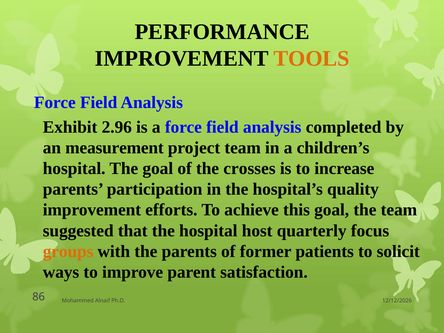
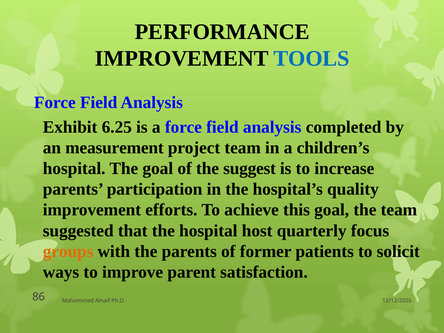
TOOLS colour: orange -> blue
2.96: 2.96 -> 6.25
crosses: crosses -> suggest
